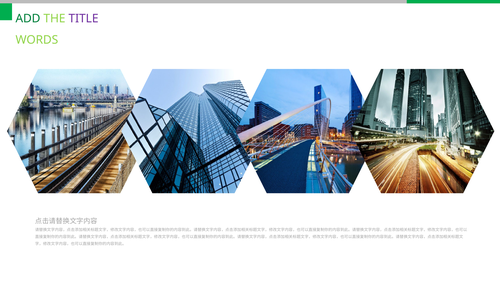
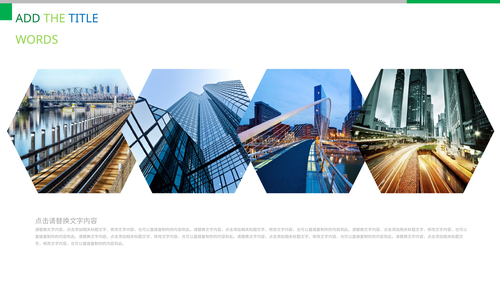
TITLE colour: purple -> blue
